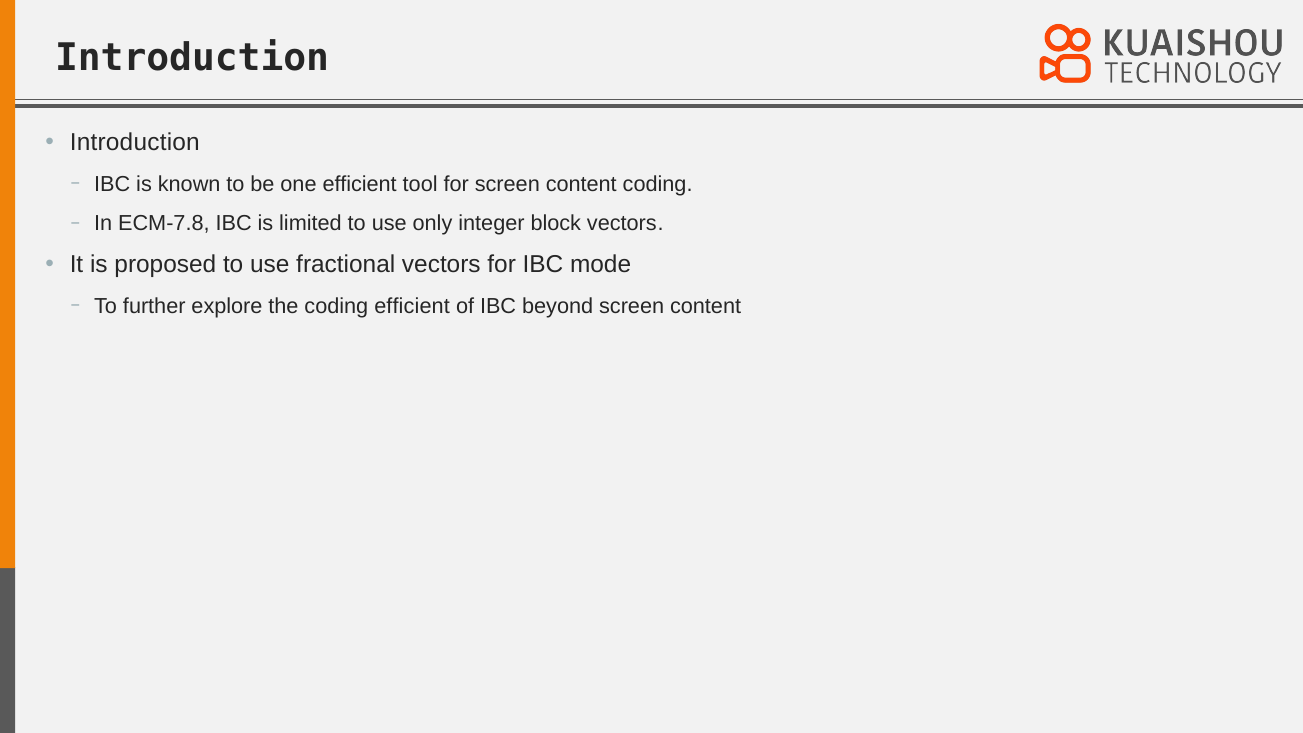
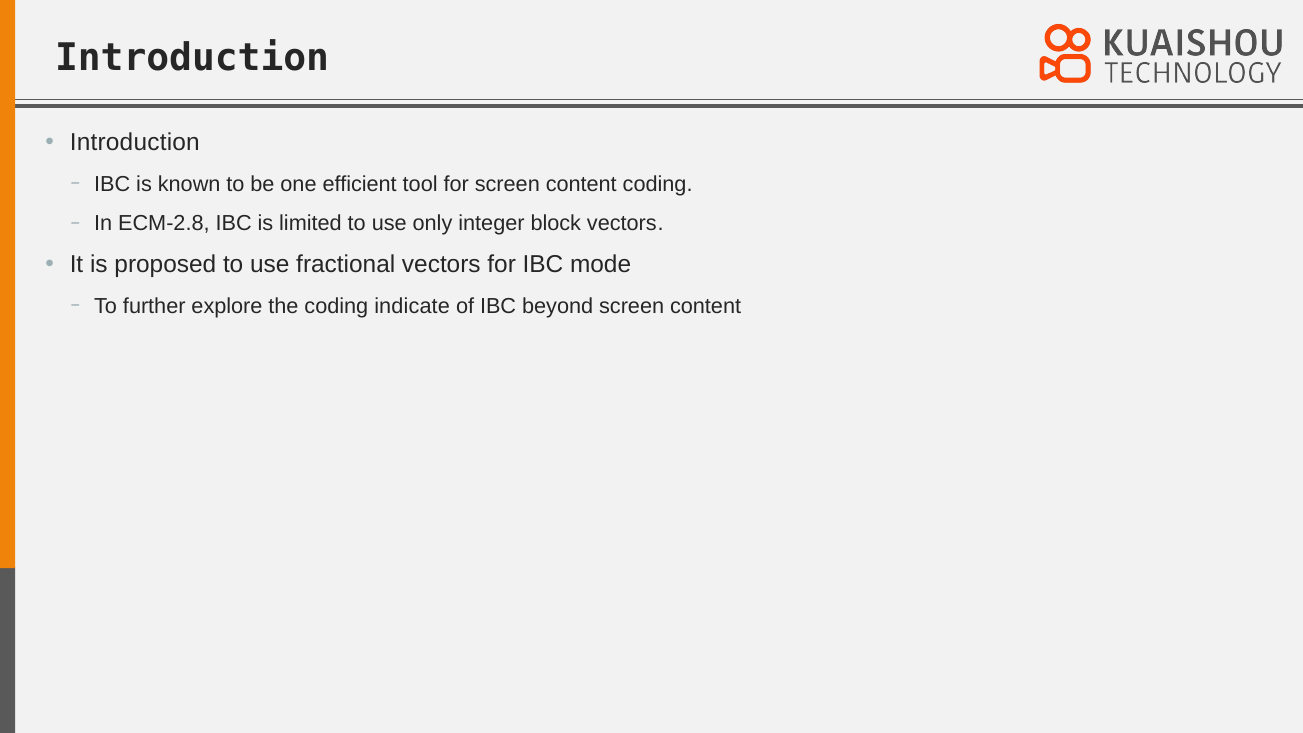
ECM-7.8: ECM-7.8 -> ECM-2.8
coding efficient: efficient -> indicate
